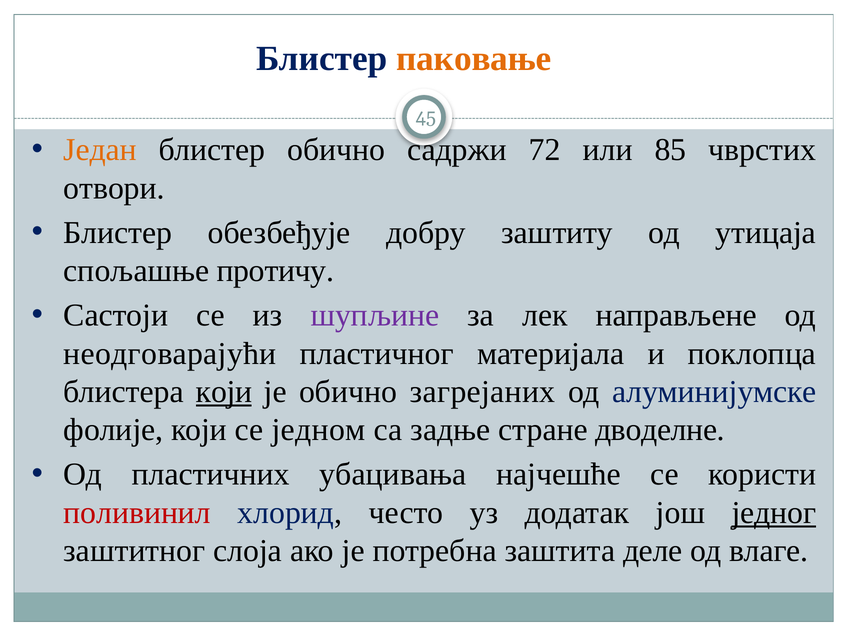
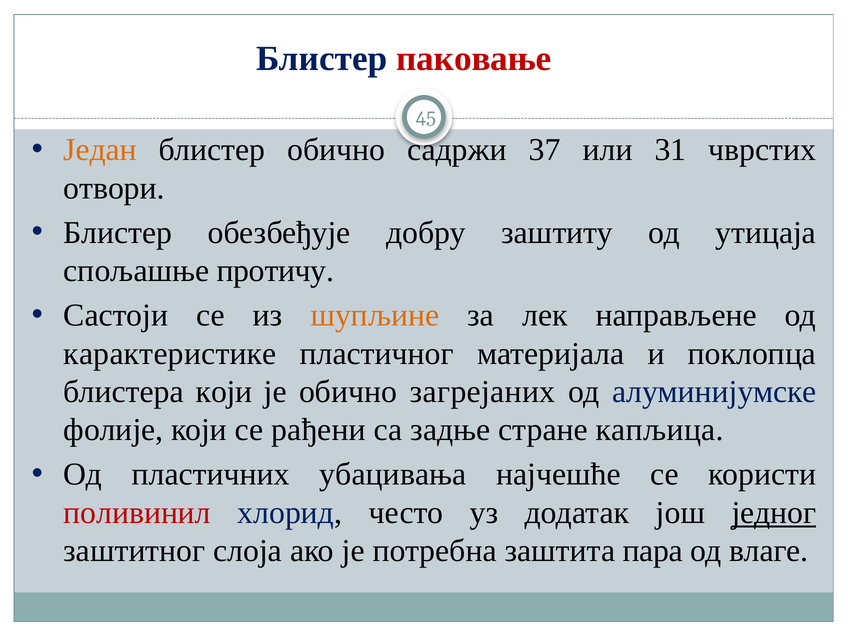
паковање colour: orange -> red
72: 72 -> 37
85: 85 -> 31
шупљине colour: purple -> orange
неодговарајући: неодговарајући -> карактеристике
који at (224, 392) underline: present -> none
једном: једном -> рађени
дводелне: дводелне -> капљица
деле: деле -> пара
